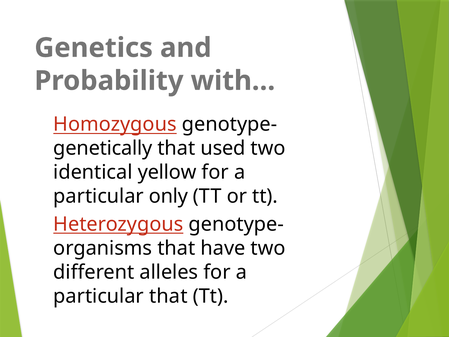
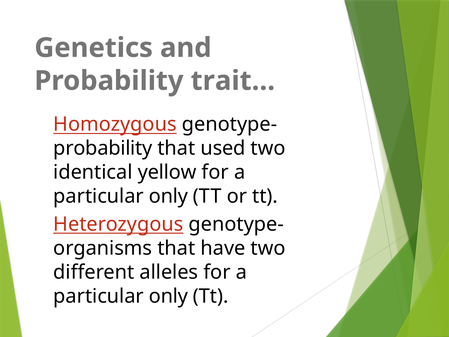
with…: with… -> trait…
genetically at (103, 148): genetically -> probability
that at (168, 296): that -> only
